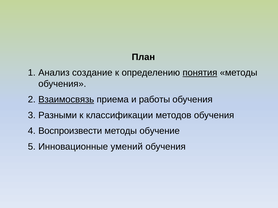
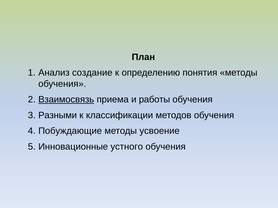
понятия underline: present -> none
Воспроизвести: Воспроизвести -> Побуждающие
обучение: обучение -> усвоение
умений: умений -> устного
